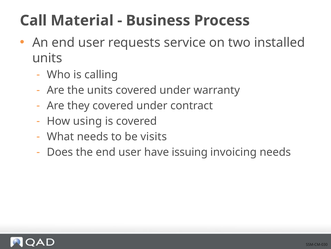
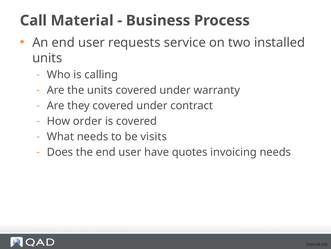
using: using -> order
issuing: issuing -> quotes
